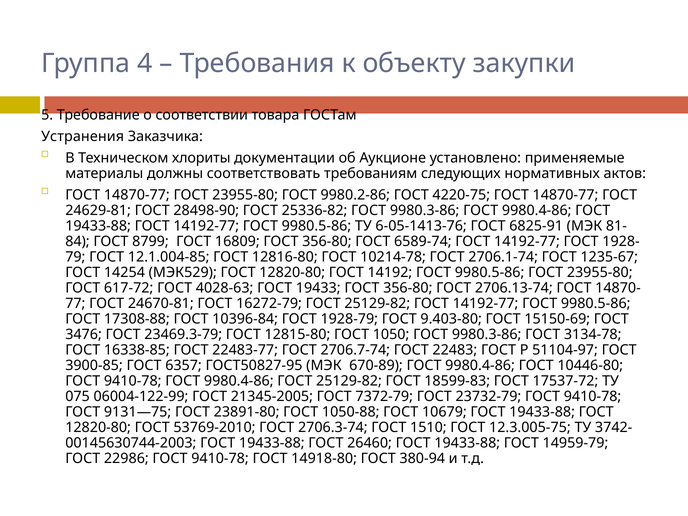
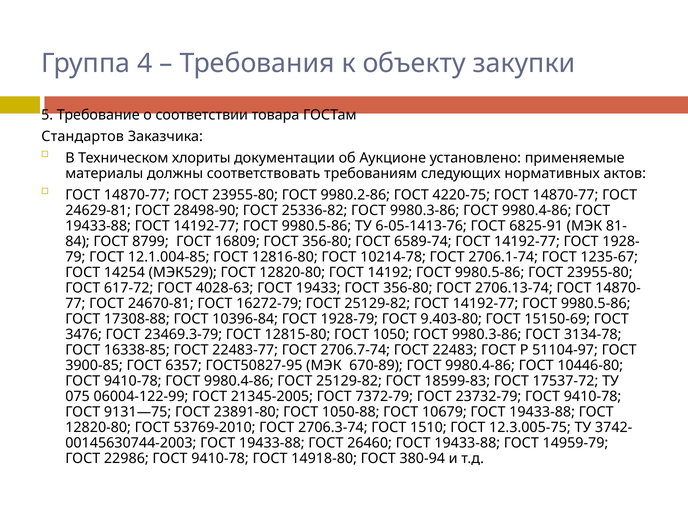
Устранения: Устранения -> Стандартов
